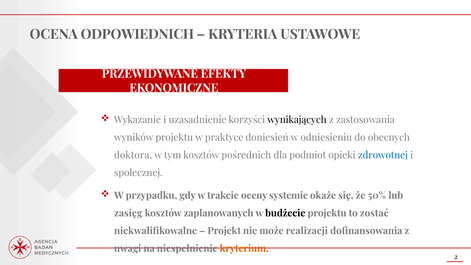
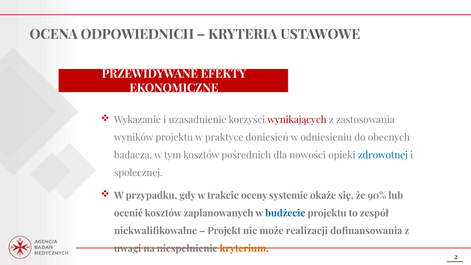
wynikających colour: black -> red
doktora: doktora -> badacza
podmiot: podmiot -> nowości
50%: 50% -> 90%
zasięg: zasięg -> ocenić
budżecie colour: black -> blue
zostać: zostać -> zespół
